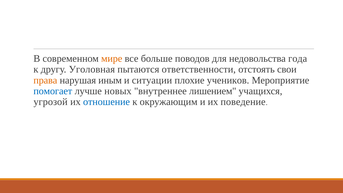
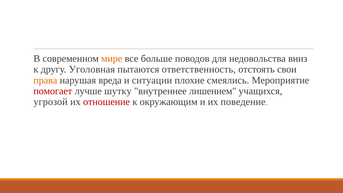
года: года -> вниз
ответственности: ответственности -> ответственность
иным: иным -> вреда
учеников: учеников -> смеялись
помогает colour: blue -> red
новых: новых -> шутку
отношение colour: blue -> red
